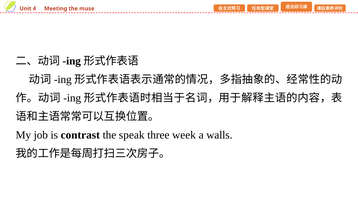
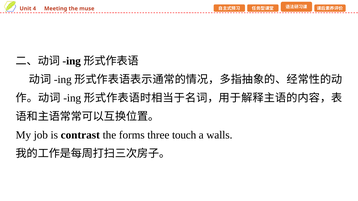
speak: speak -> forms
week: week -> touch
